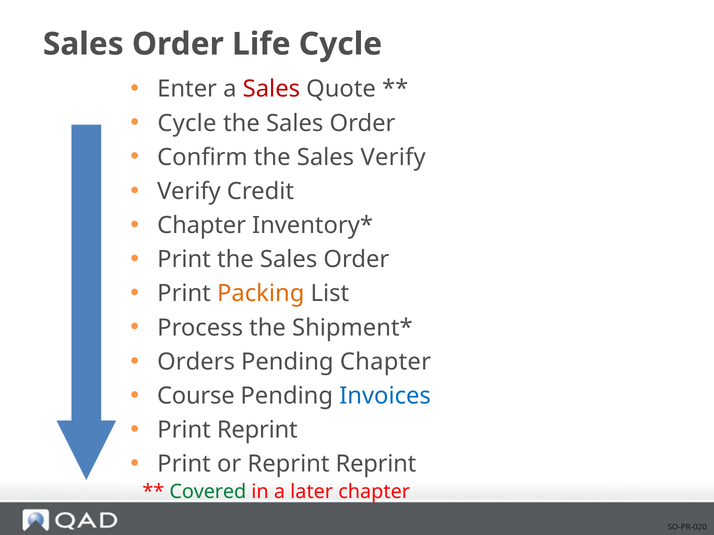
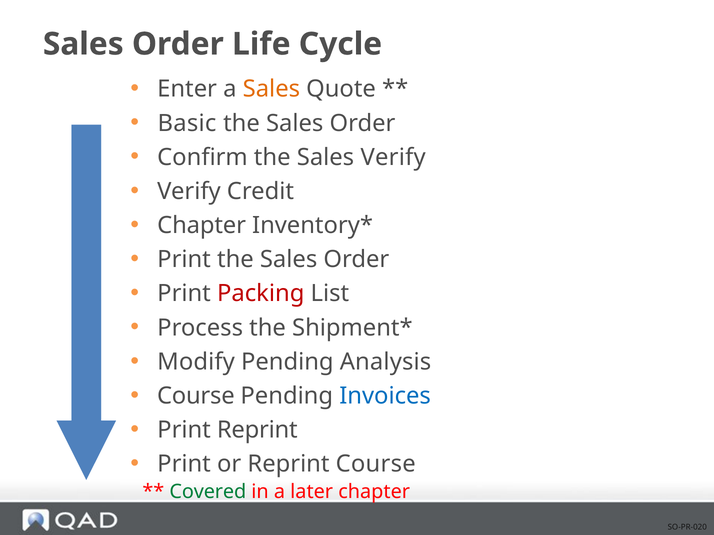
Sales at (271, 89) colour: red -> orange
Cycle at (187, 123): Cycle -> Basic
Packing colour: orange -> red
Orders: Orders -> Modify
Pending Chapter: Chapter -> Analysis
Reprint Reprint: Reprint -> Course
